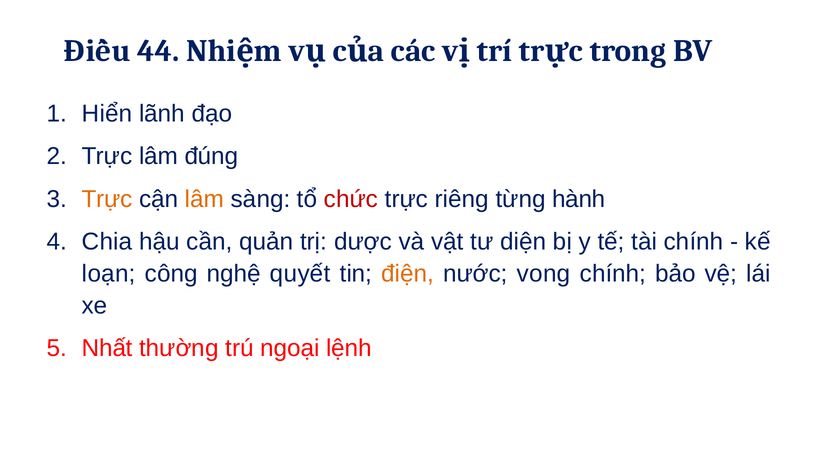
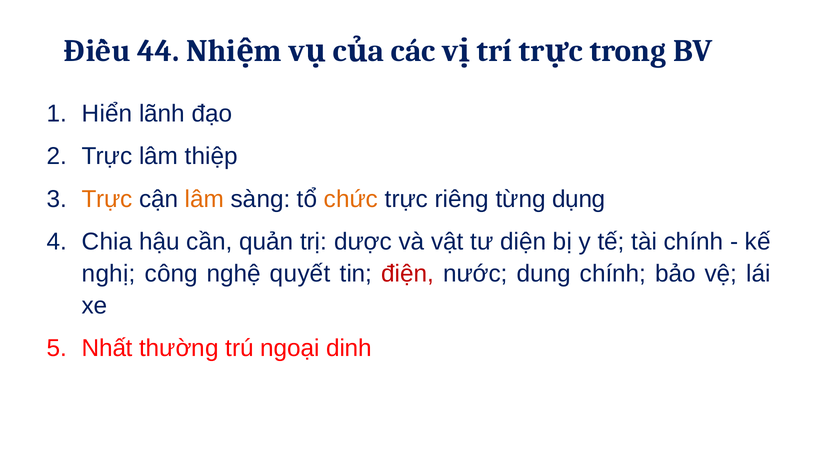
đúng: đúng -> thiệp
chức colour: red -> orange
hành: hành -> dụng
loạn: loạn -> nghị
điện colour: orange -> red
vong: vong -> dung
lệnh: lệnh -> dinh
